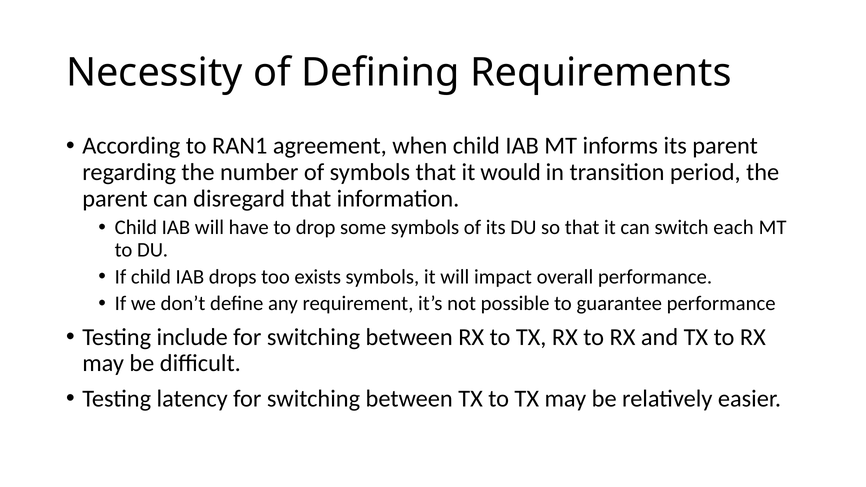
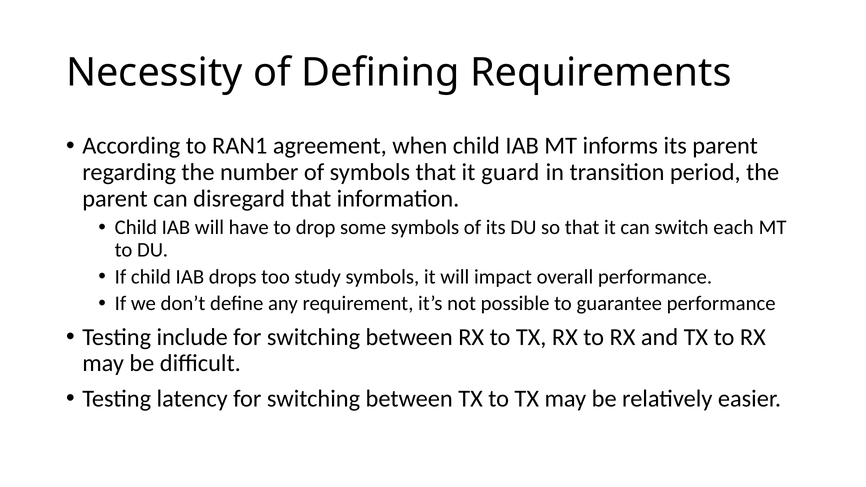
would: would -> guard
exists: exists -> study
